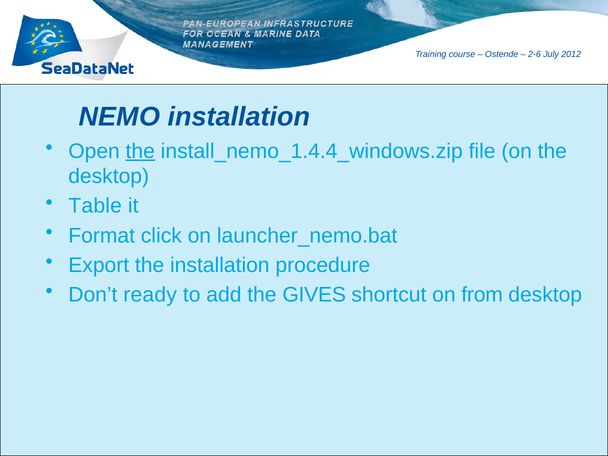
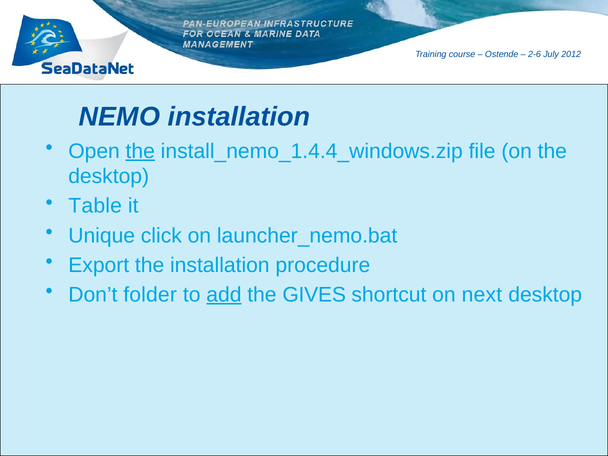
Format: Format -> Unique
ready: ready -> folder
add underline: none -> present
from: from -> next
